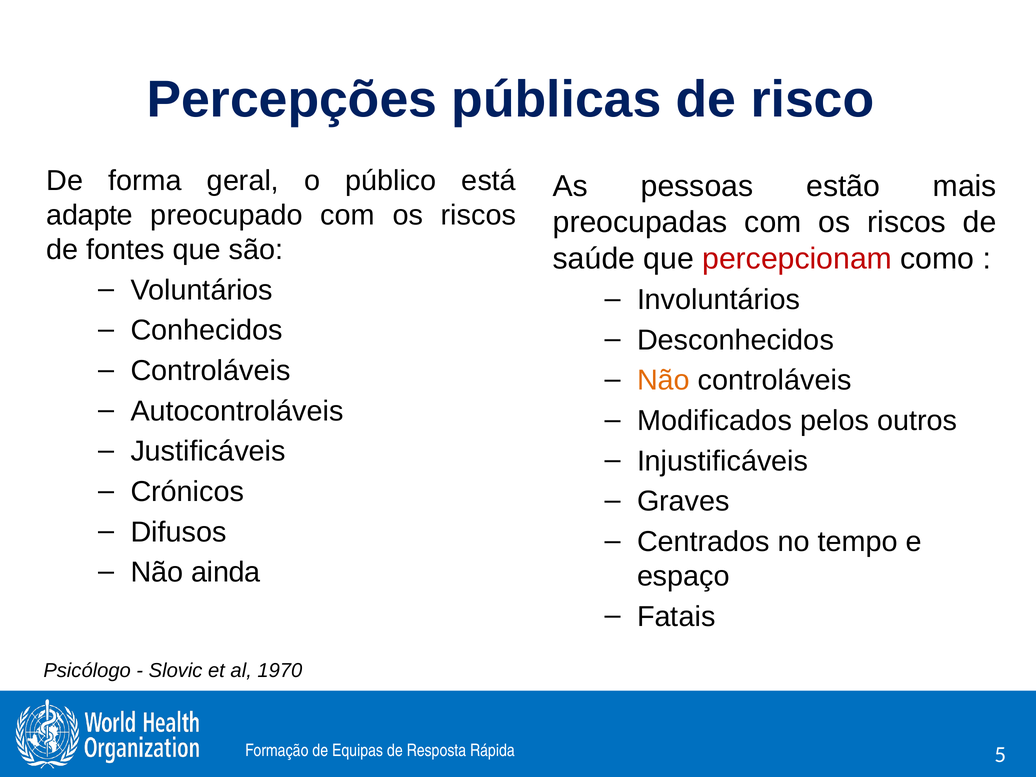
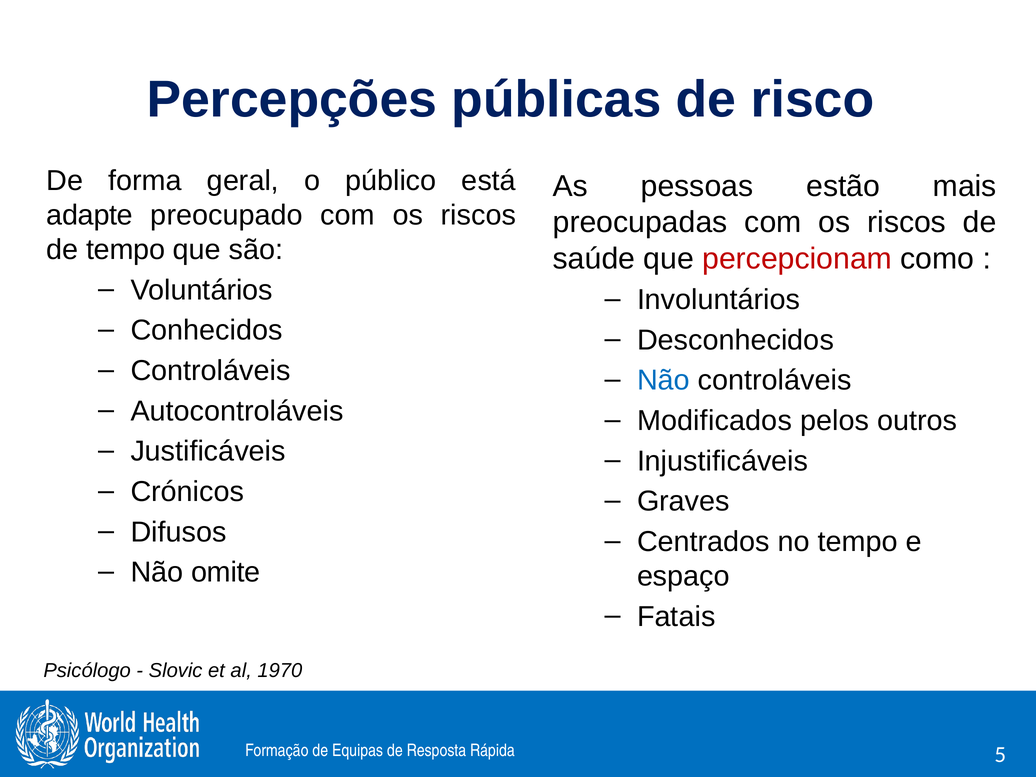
de fontes: fontes -> tempo
Não at (663, 380) colour: orange -> blue
ainda: ainda -> omite
